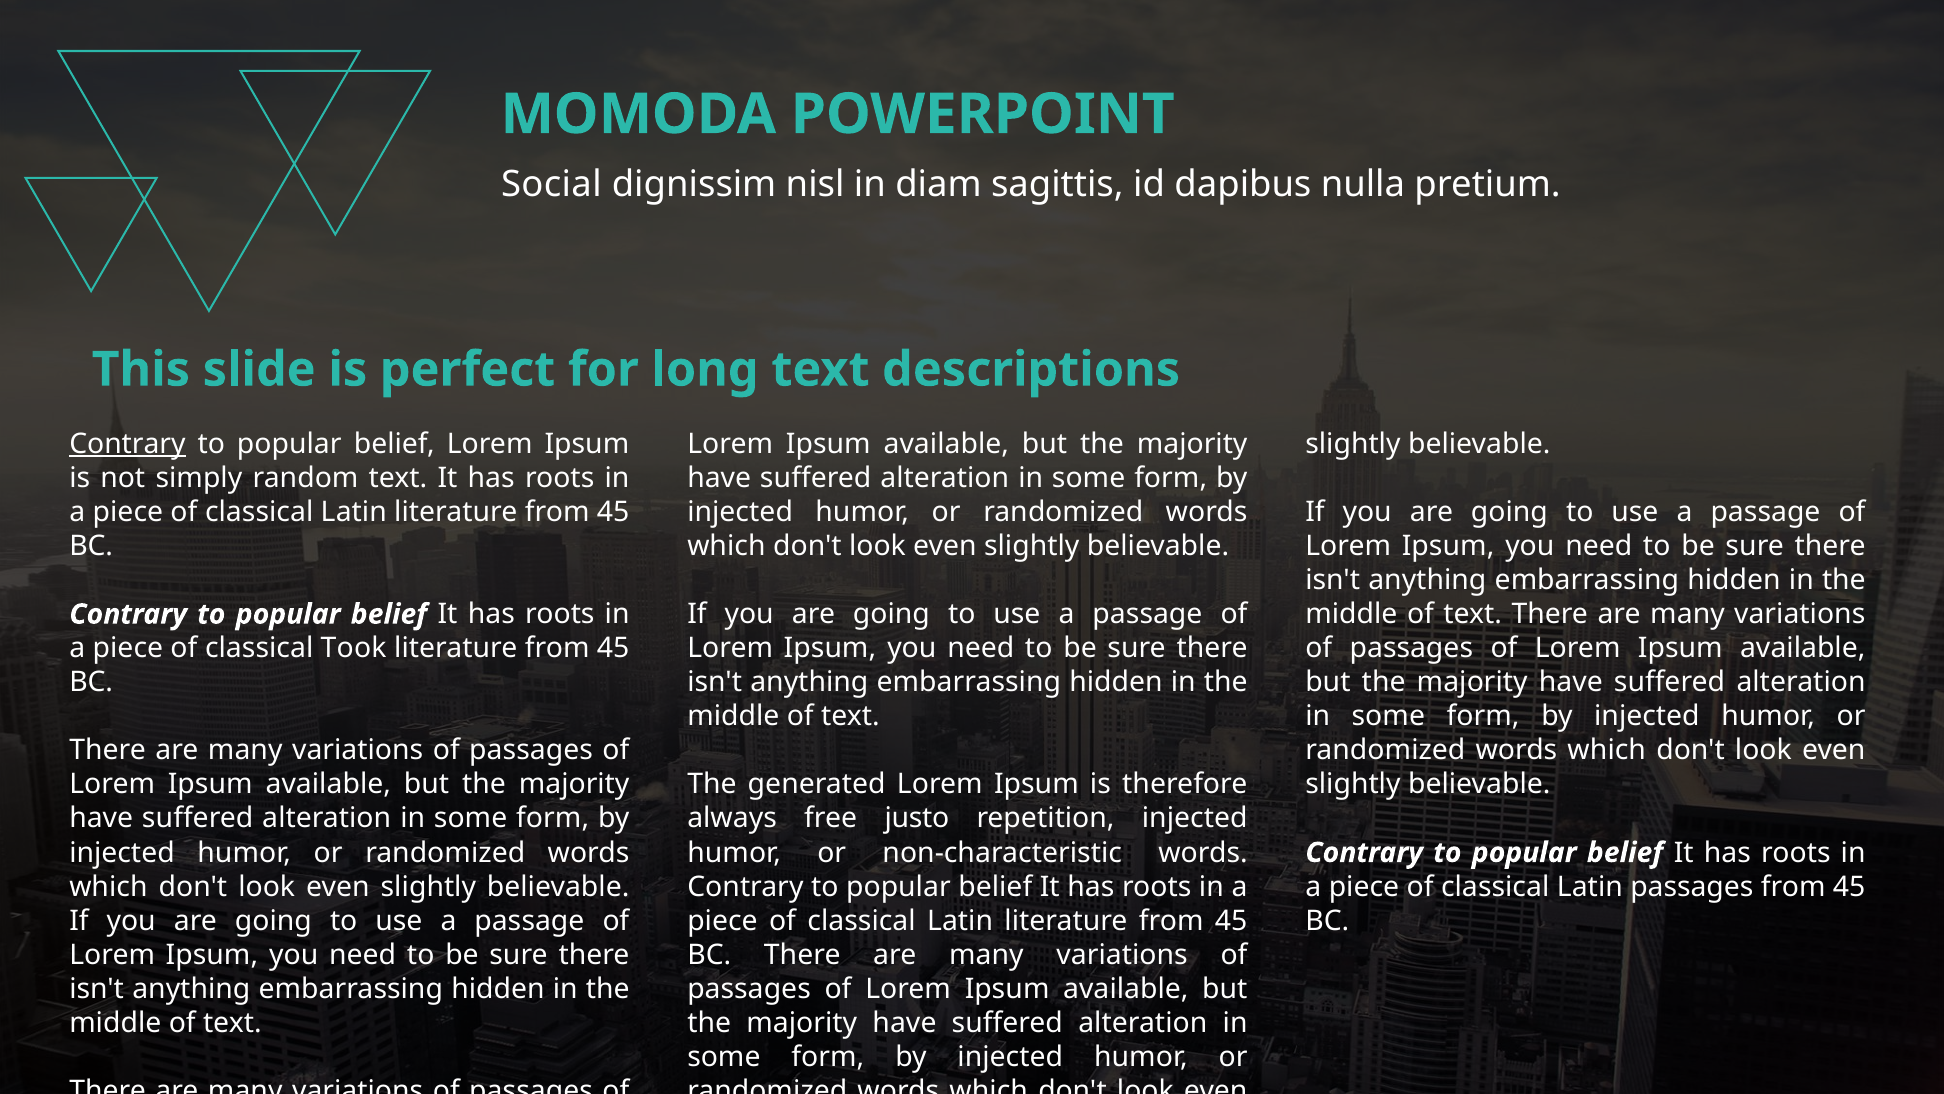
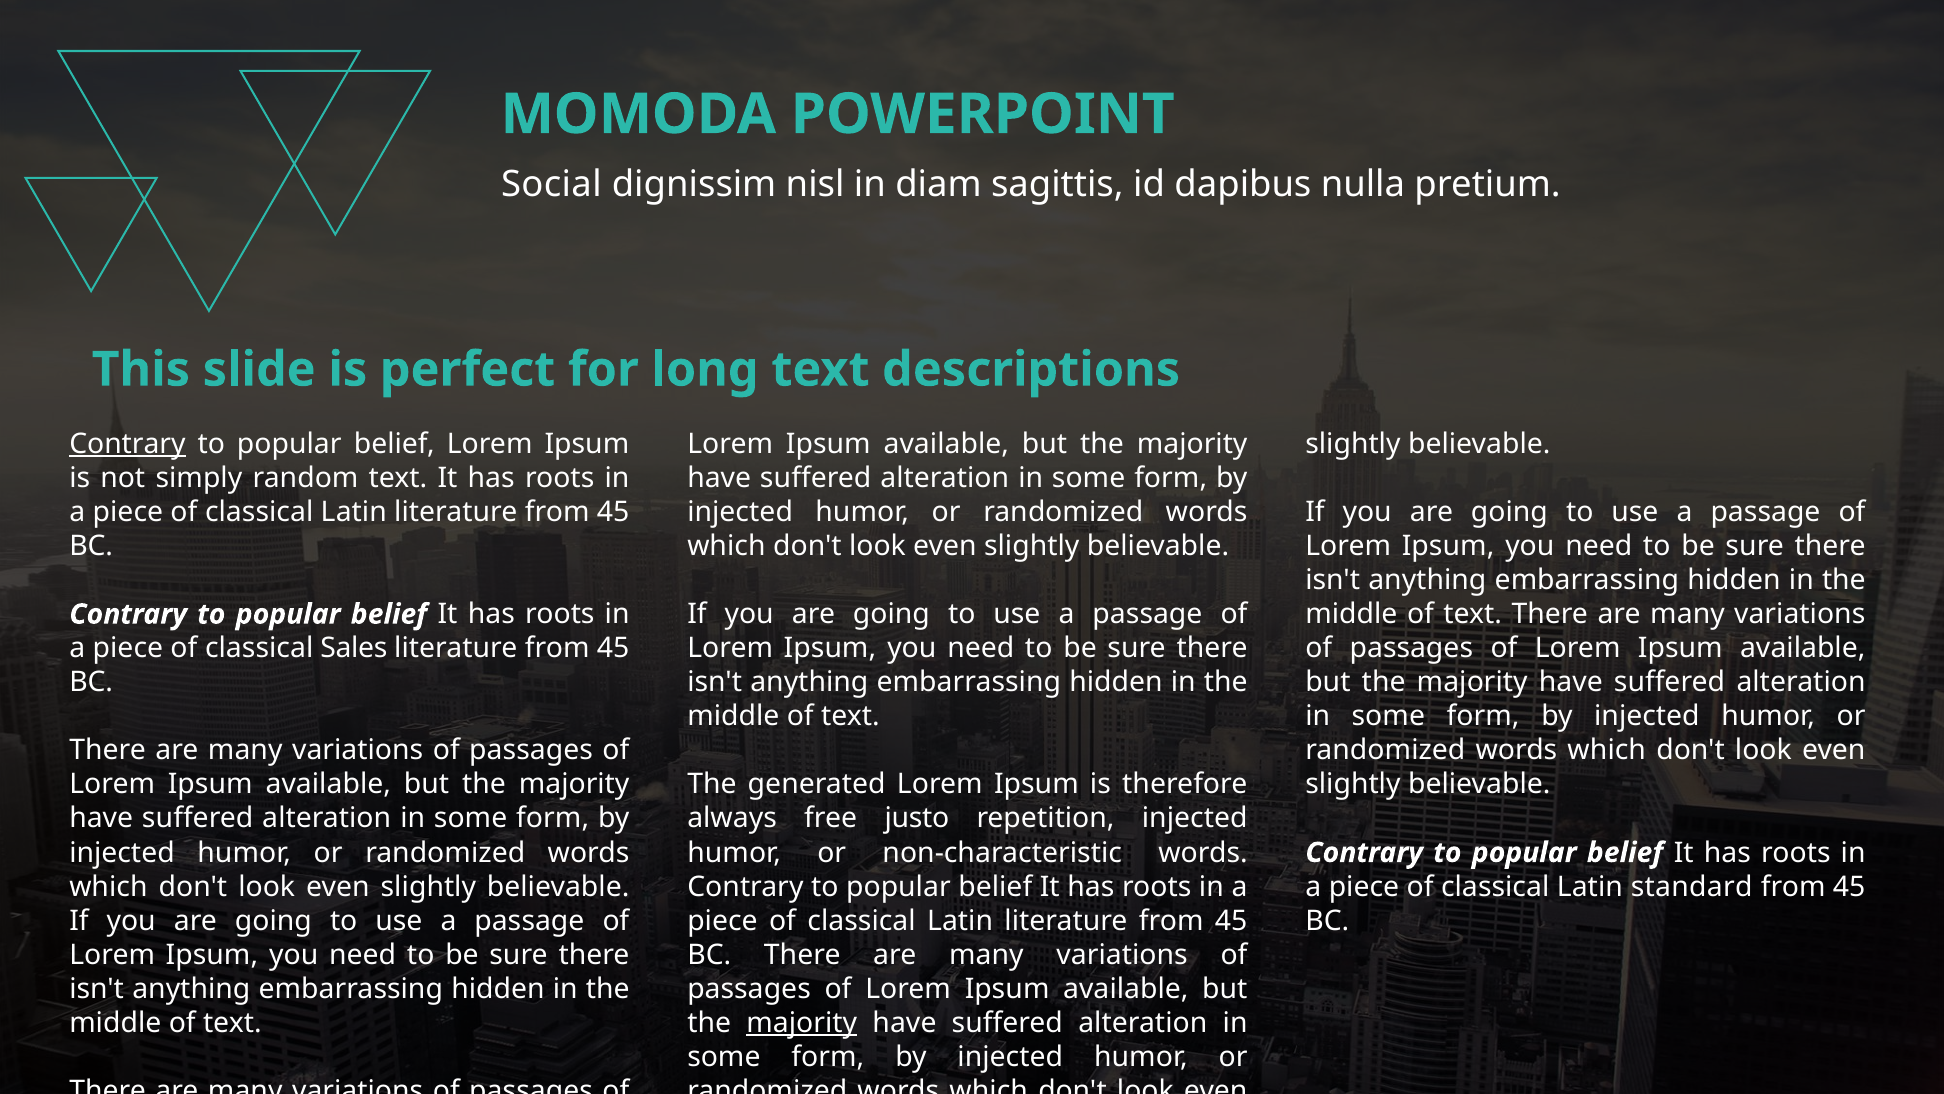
Took: Took -> Sales
Latin passages: passages -> standard
majority at (802, 1022) underline: none -> present
